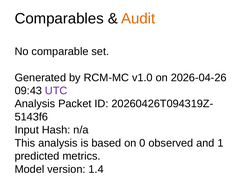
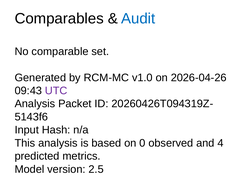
Audit colour: orange -> blue
1: 1 -> 4
1.4: 1.4 -> 2.5
